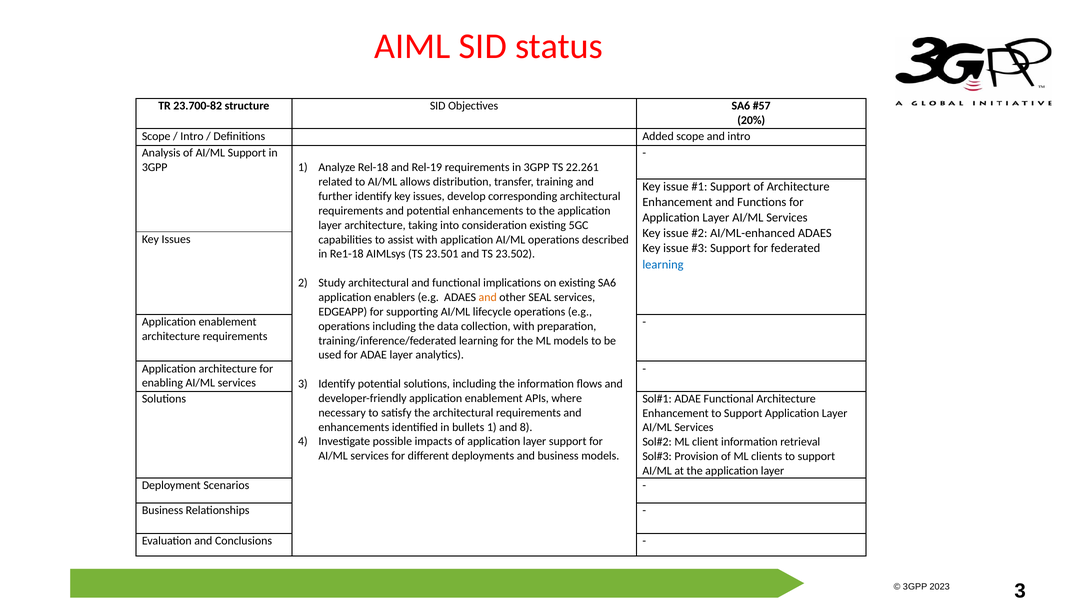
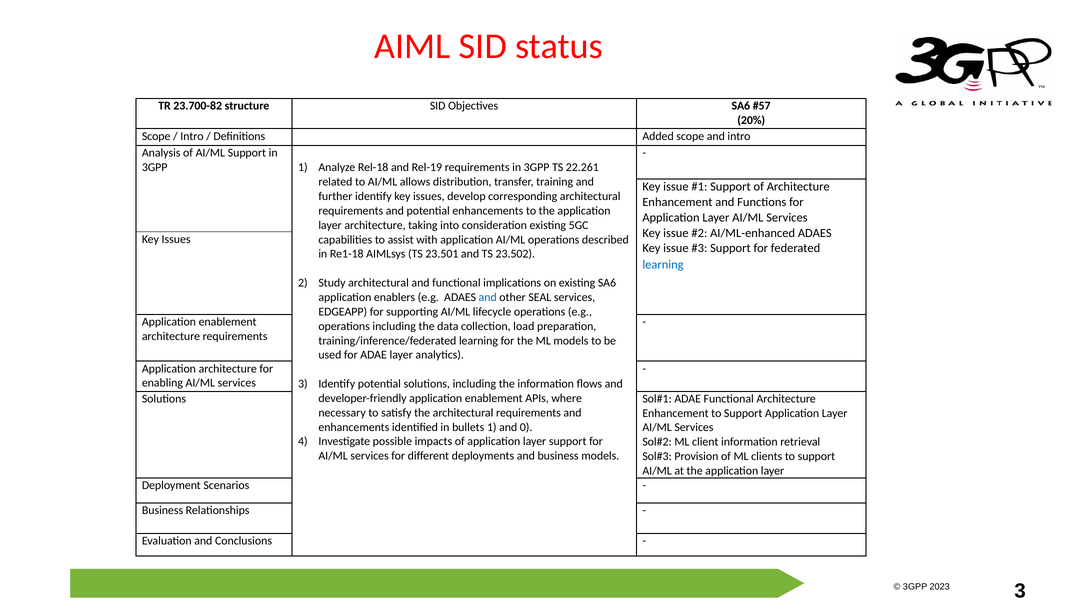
and at (488, 297) colour: orange -> blue
collection with: with -> load
8: 8 -> 0
